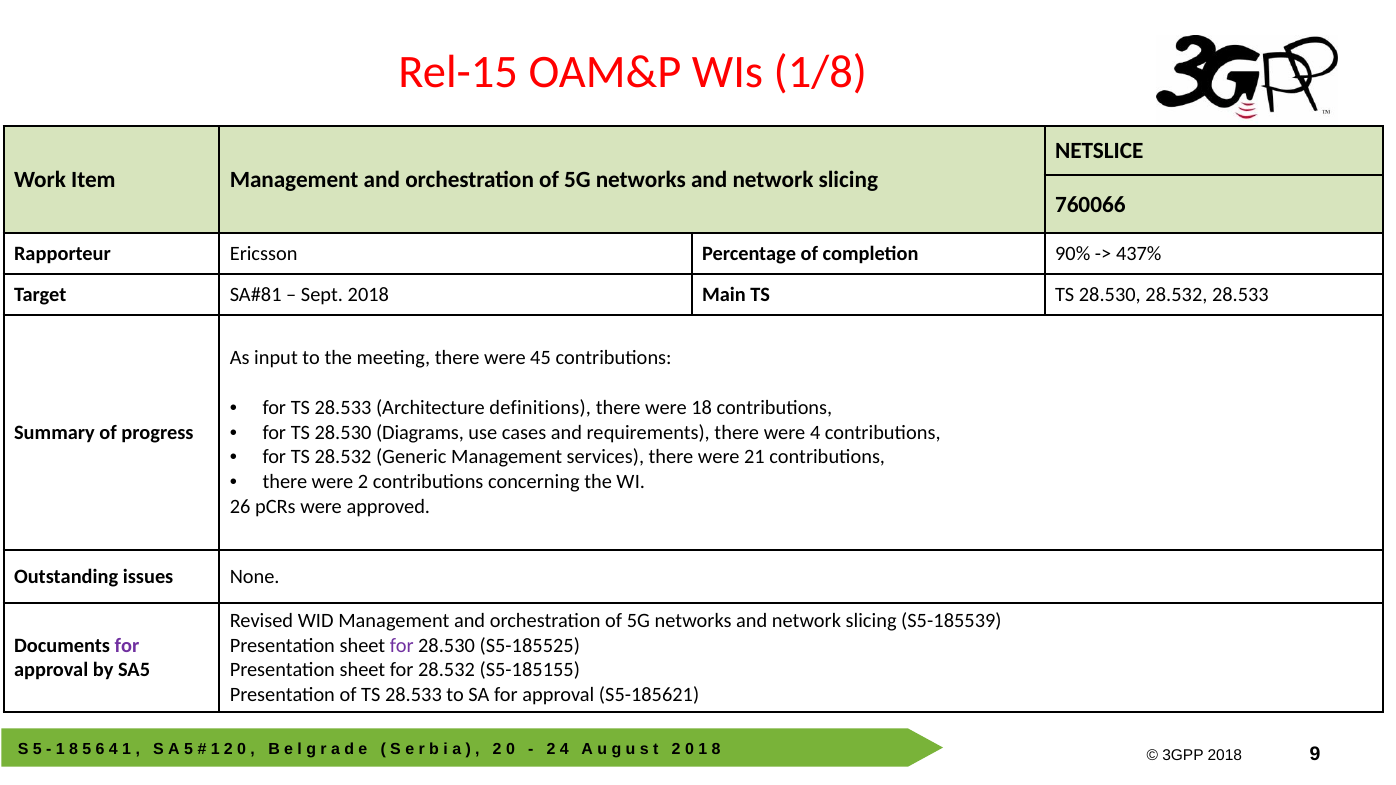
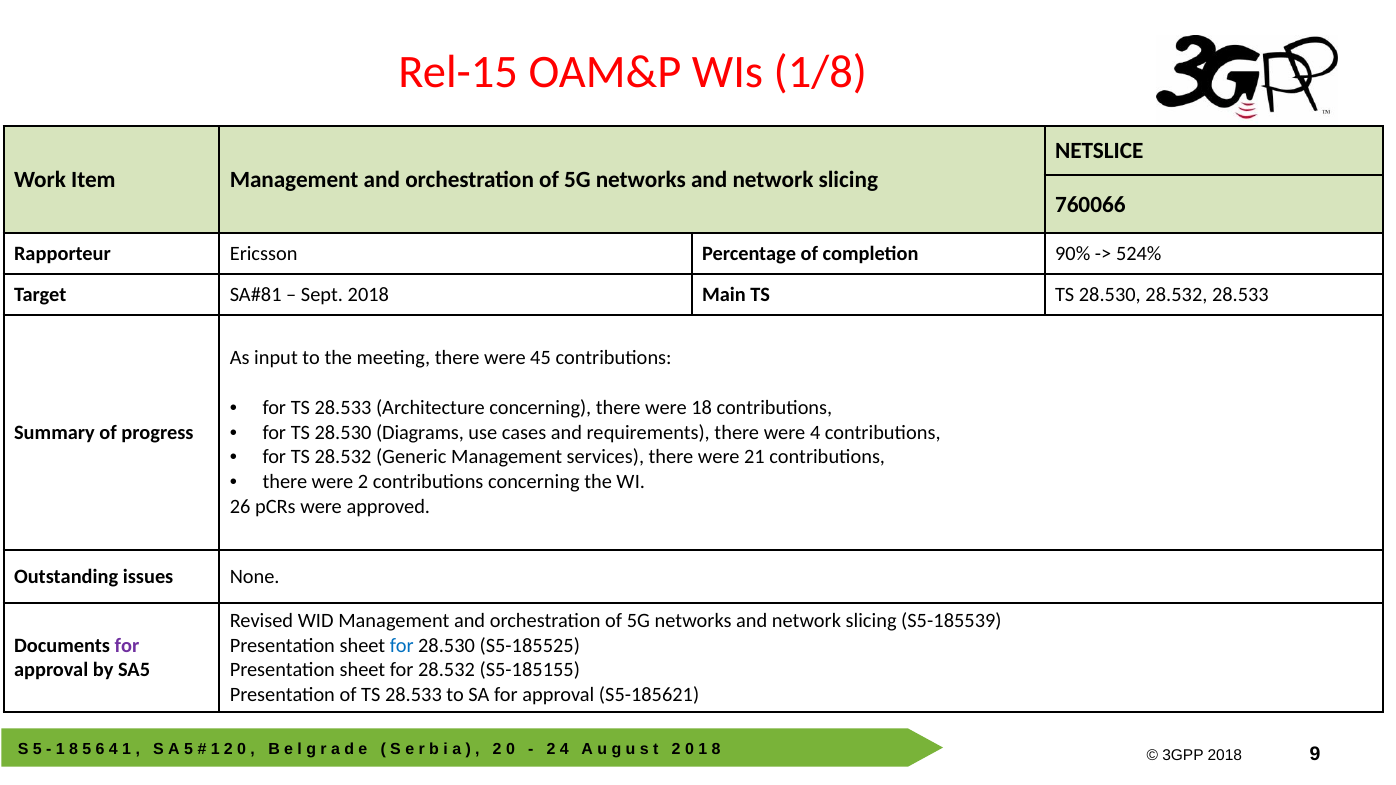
437%: 437% -> 524%
Architecture definitions: definitions -> concerning
for at (402, 646) colour: purple -> blue
